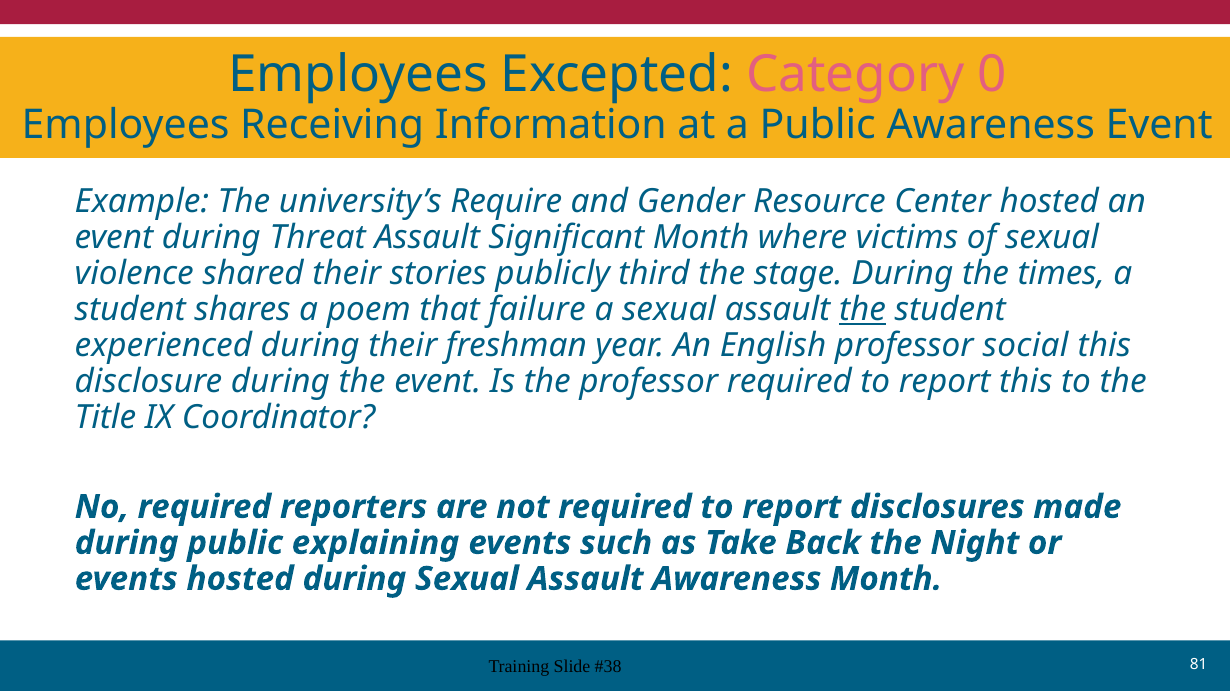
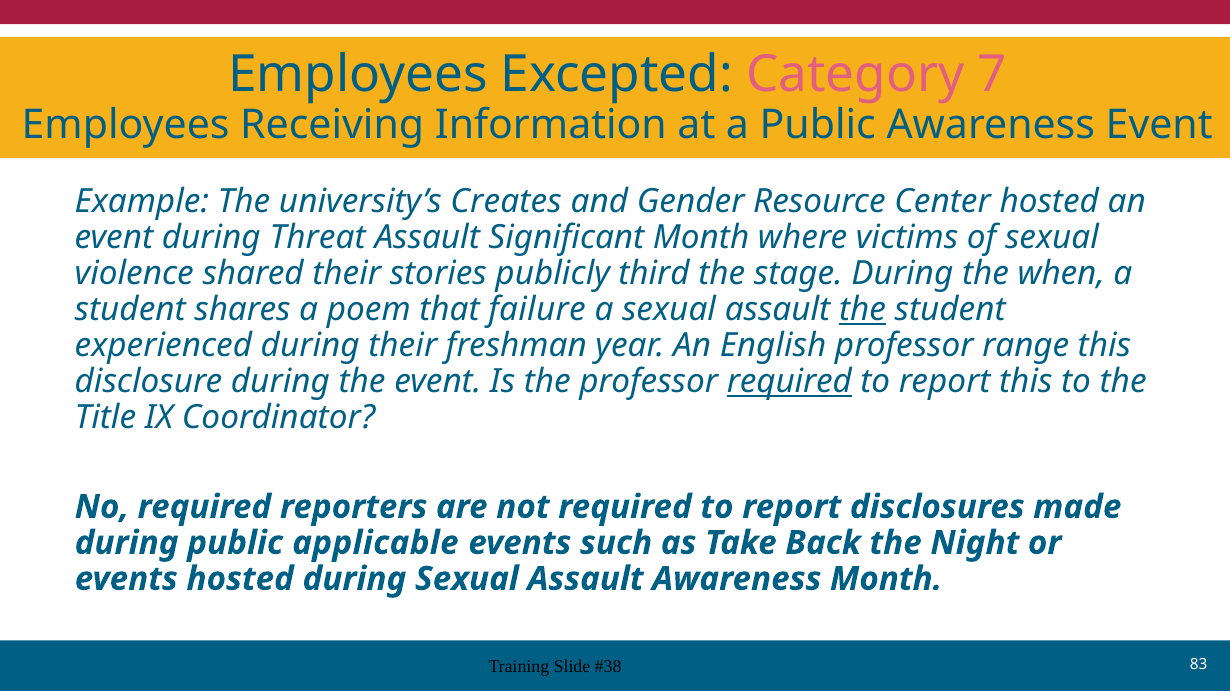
0: 0 -> 7
Require: Require -> Creates
times: times -> when
social: social -> range
required at (789, 381) underline: none -> present
explaining: explaining -> applicable
81: 81 -> 83
